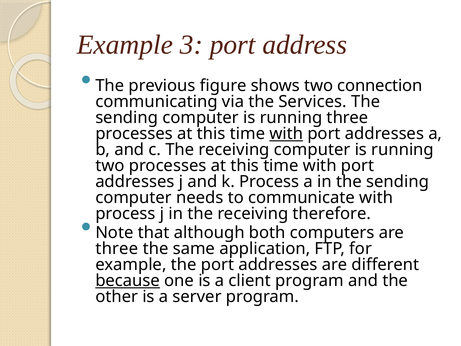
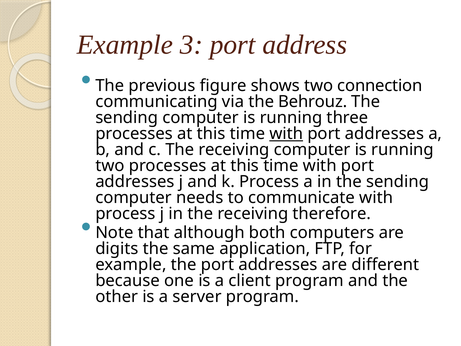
Services: Services -> Behrouz
three at (117, 249): three -> digits
because underline: present -> none
